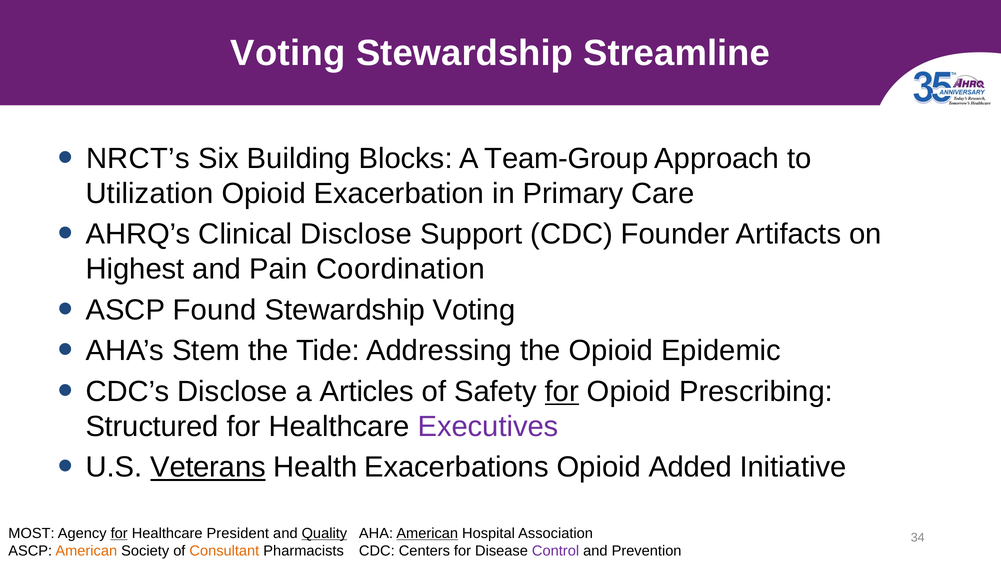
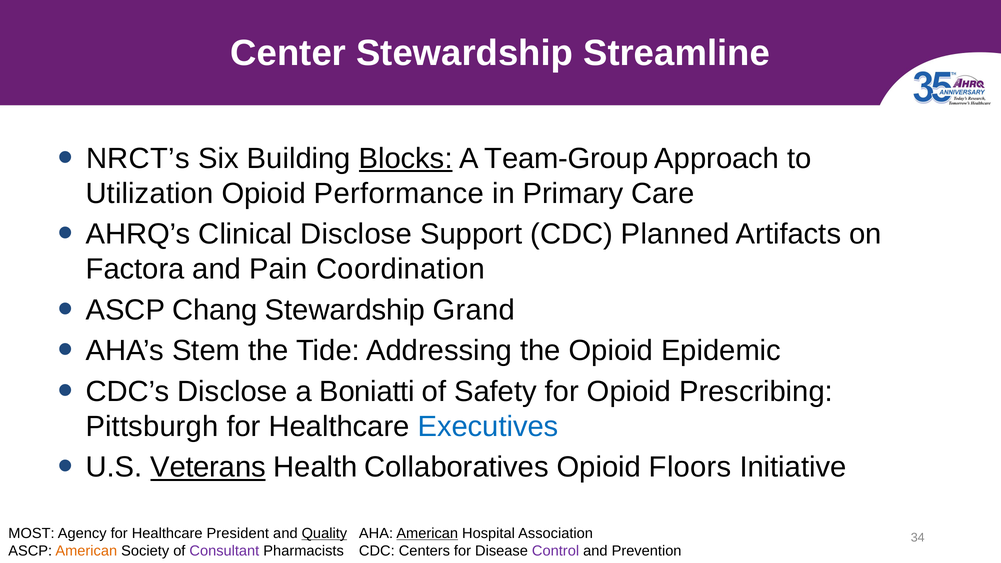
Voting at (288, 53): Voting -> Center
Blocks underline: none -> present
Exacerbation: Exacerbation -> Performance
Founder: Founder -> Planned
Highest: Highest -> Factora
Found: Found -> Chang
Stewardship Voting: Voting -> Grand
Articles: Articles -> Boniatti
for at (562, 392) underline: present -> none
Structured: Structured -> Pittsburgh
Executives colour: purple -> blue
Exacerbations: Exacerbations -> Collaboratives
Added: Added -> Floors
for at (119, 534) underline: present -> none
Consultant colour: orange -> purple
